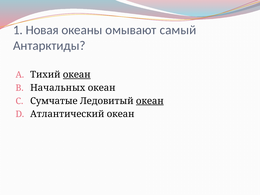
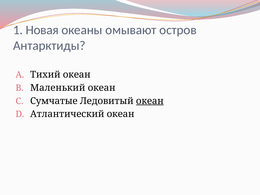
самый: самый -> остров
океан at (77, 75) underline: present -> none
Начальных: Начальных -> Маленький
